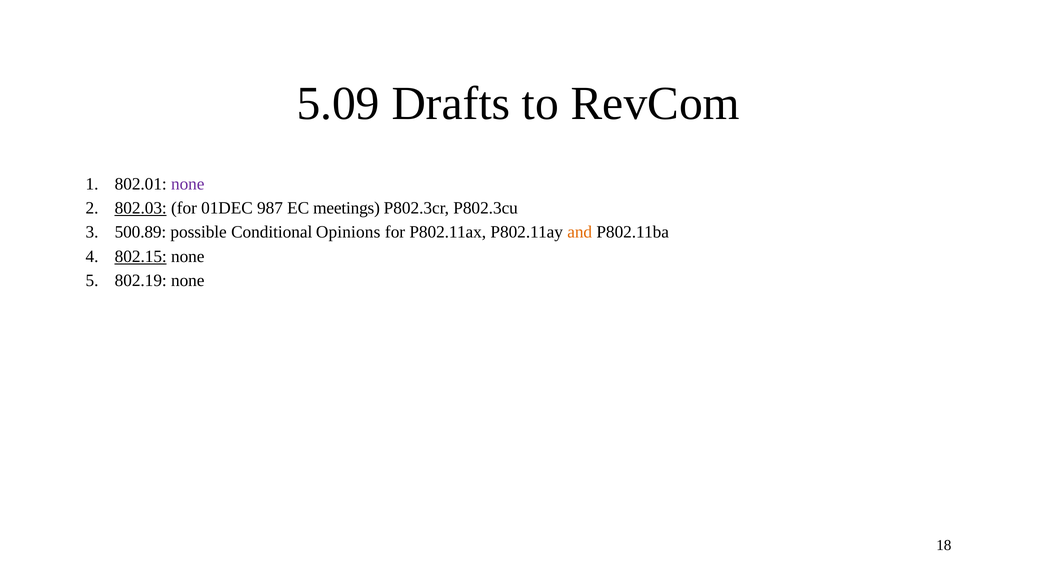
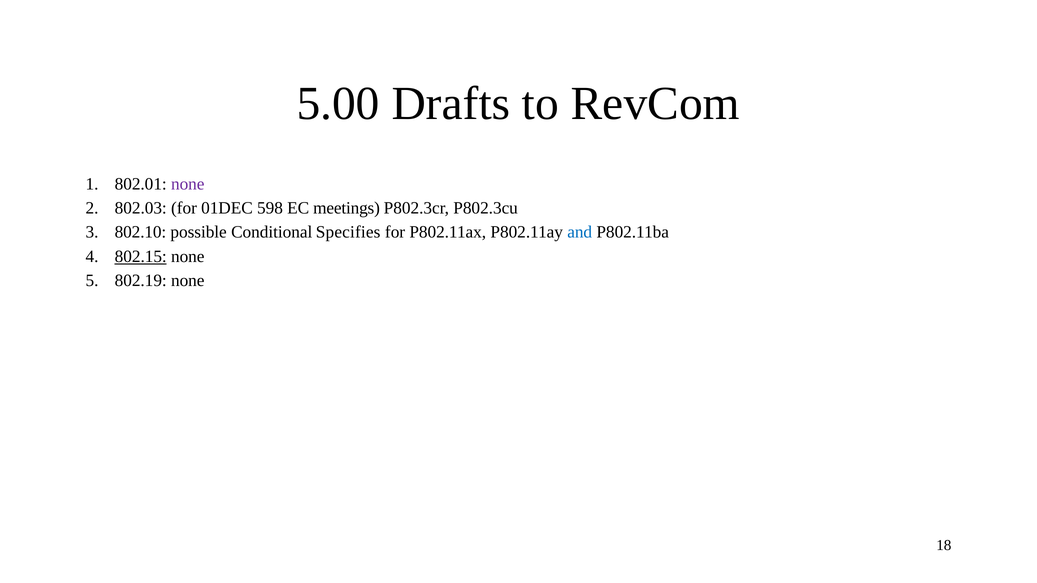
5.09: 5.09 -> 5.00
802.03 underline: present -> none
987: 987 -> 598
500.89: 500.89 -> 802.10
Opinions: Opinions -> Specifies
and colour: orange -> blue
